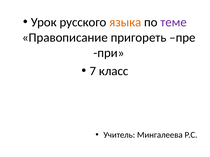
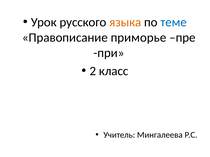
теме colour: purple -> blue
пригореть: пригореть -> приморье
7: 7 -> 2
